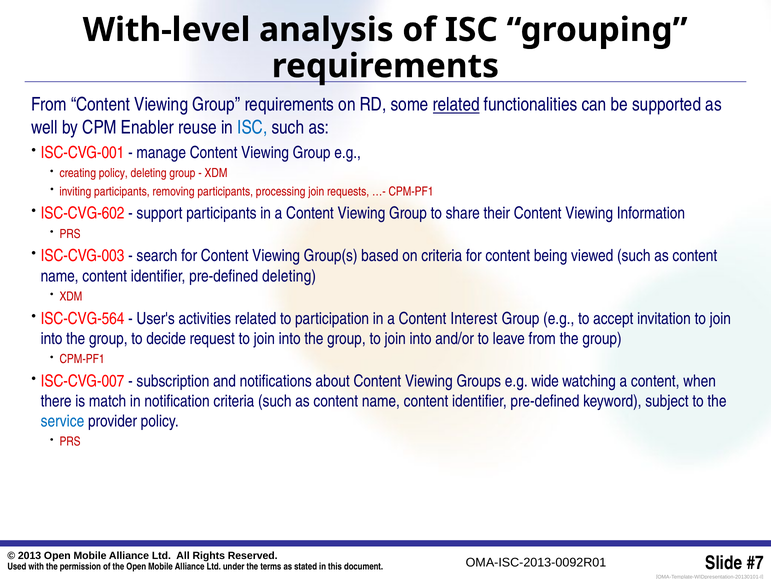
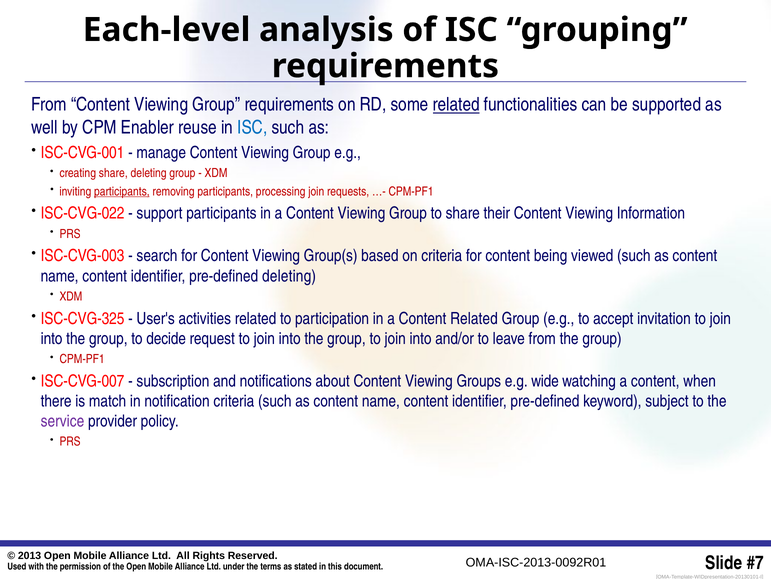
With-level: With-level -> Each-level
creating policy: policy -> share
participants at (122, 191) underline: none -> present
ISC-CVG-602: ISC-CVG-602 -> ISC-CVG-022
ISC-CVG-564: ISC-CVG-564 -> ISC-CVG-325
Content Interest: Interest -> Related
service colour: blue -> purple
